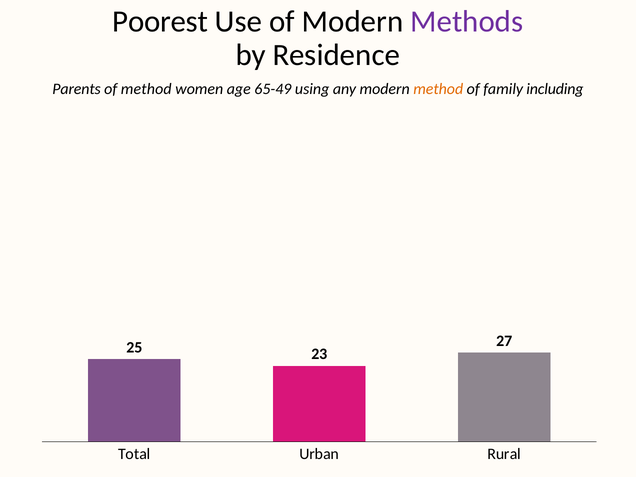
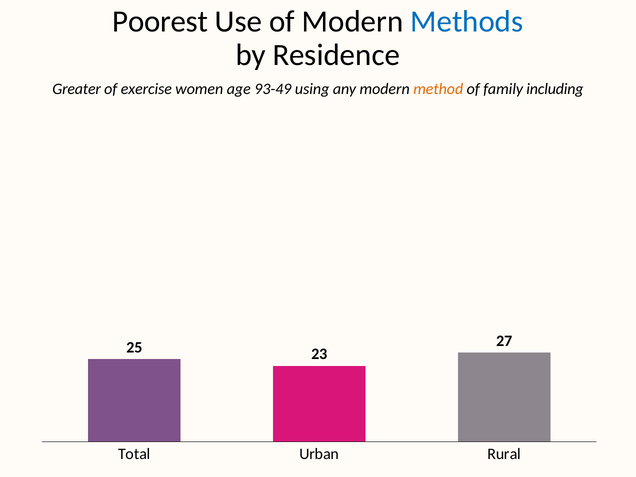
Methods colour: purple -> blue
Parents: Parents -> Greater
of method: method -> exercise
65-49: 65-49 -> 93-49
